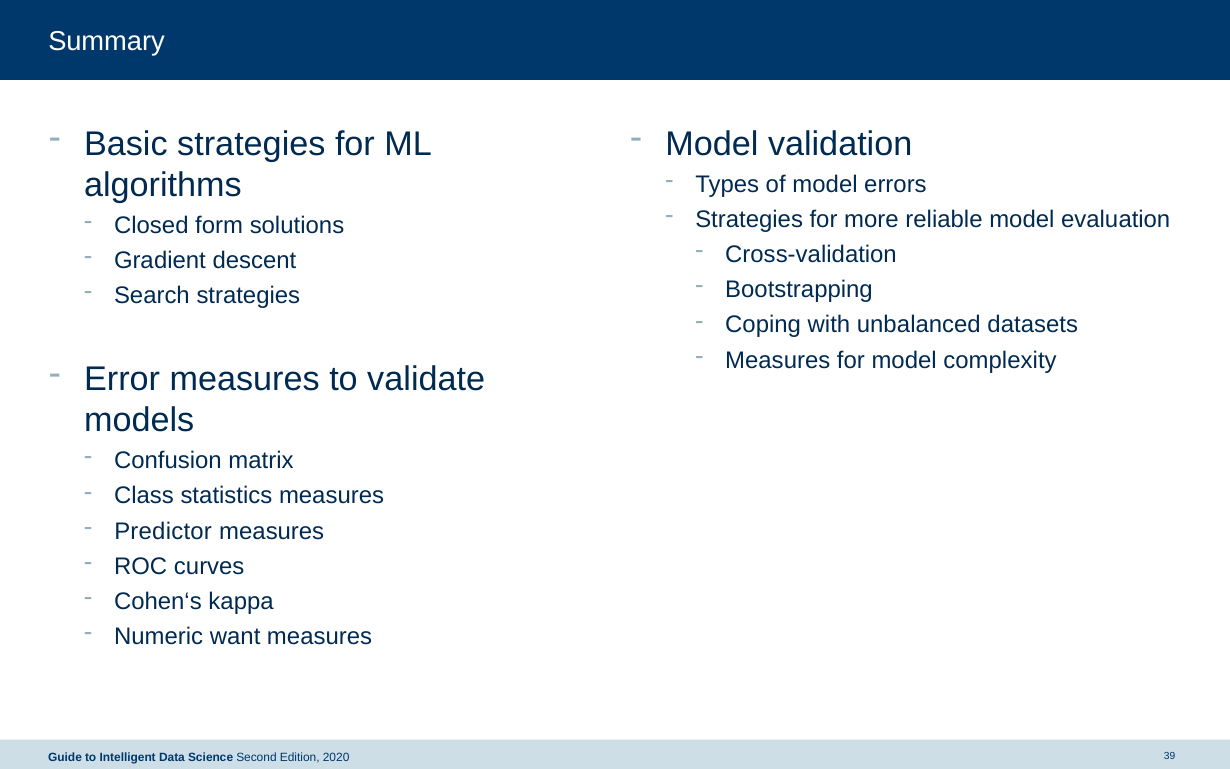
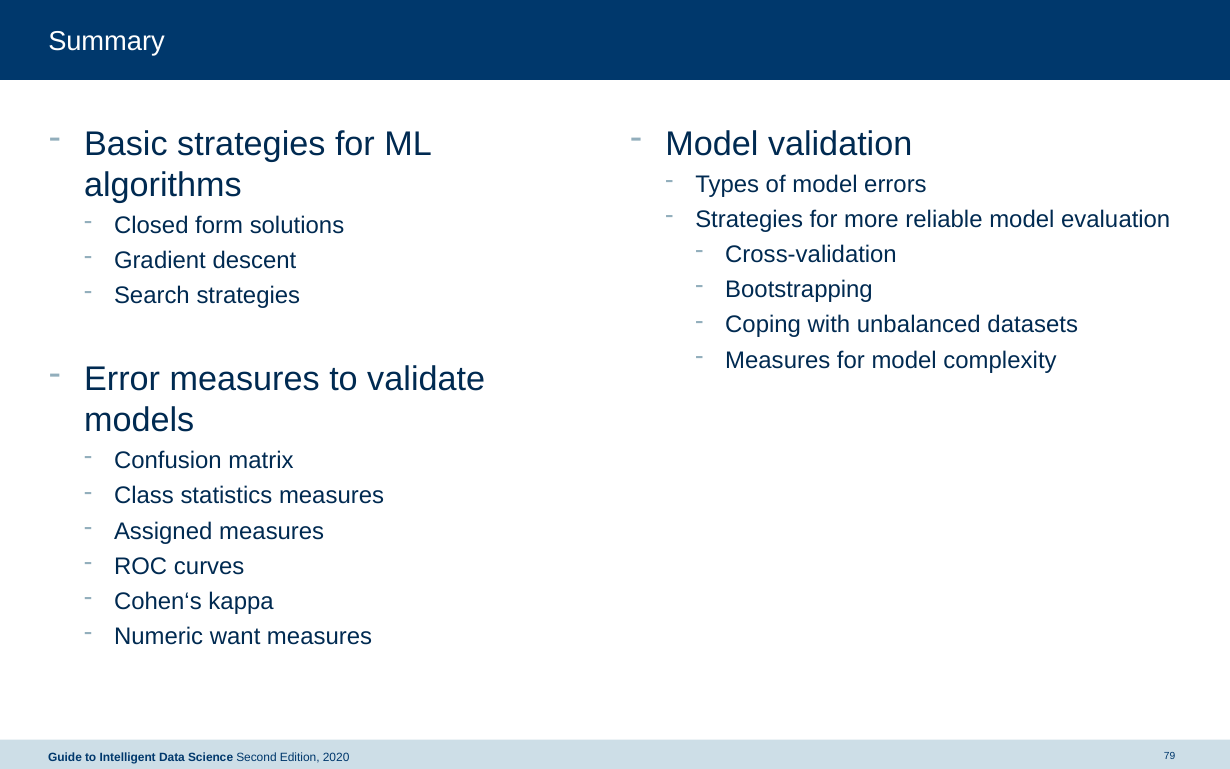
Predictor: Predictor -> Assigned
39: 39 -> 79
